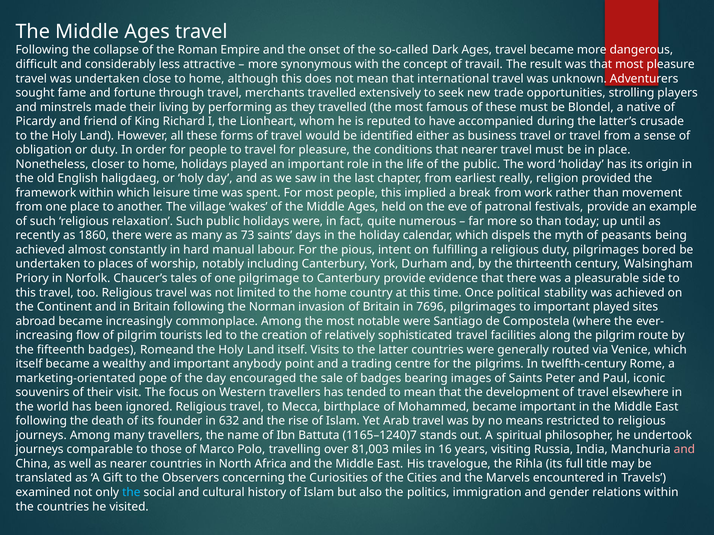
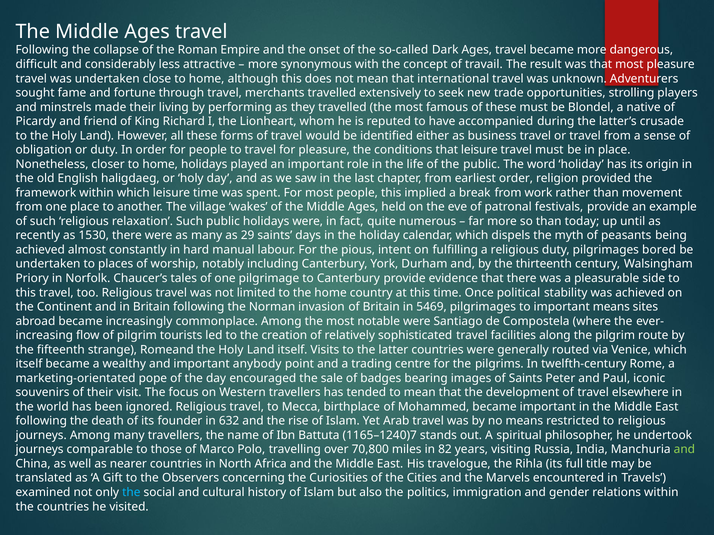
that nearer: nearer -> leisure
earliest really: really -> order
1860: 1860 -> 1530
73: 73 -> 29
7696: 7696 -> 5469
important played: played -> means
fifteenth badges: badges -> strange
81,003: 81,003 -> 70,800
16: 16 -> 82
and at (684, 450) colour: pink -> light green
